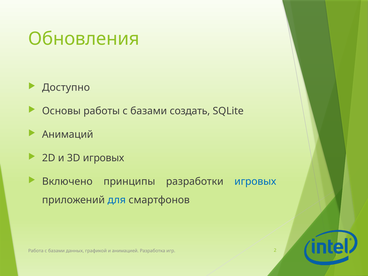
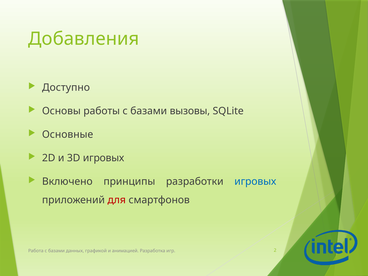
Обновления: Обновления -> Добавления
создать: создать -> вызовы
Анимаций: Анимаций -> Основные
для colour: blue -> red
